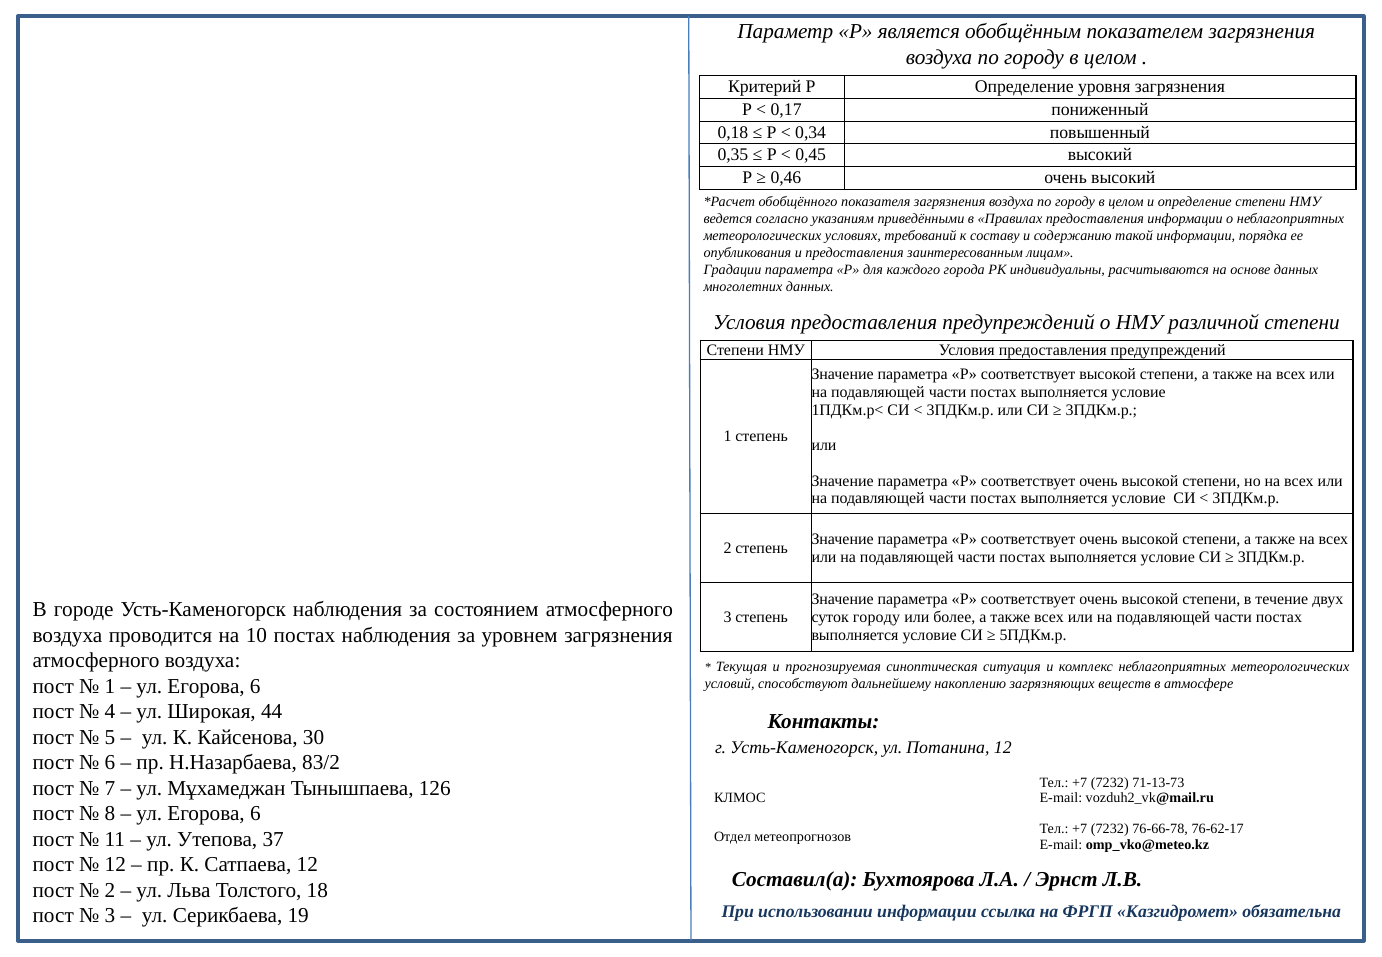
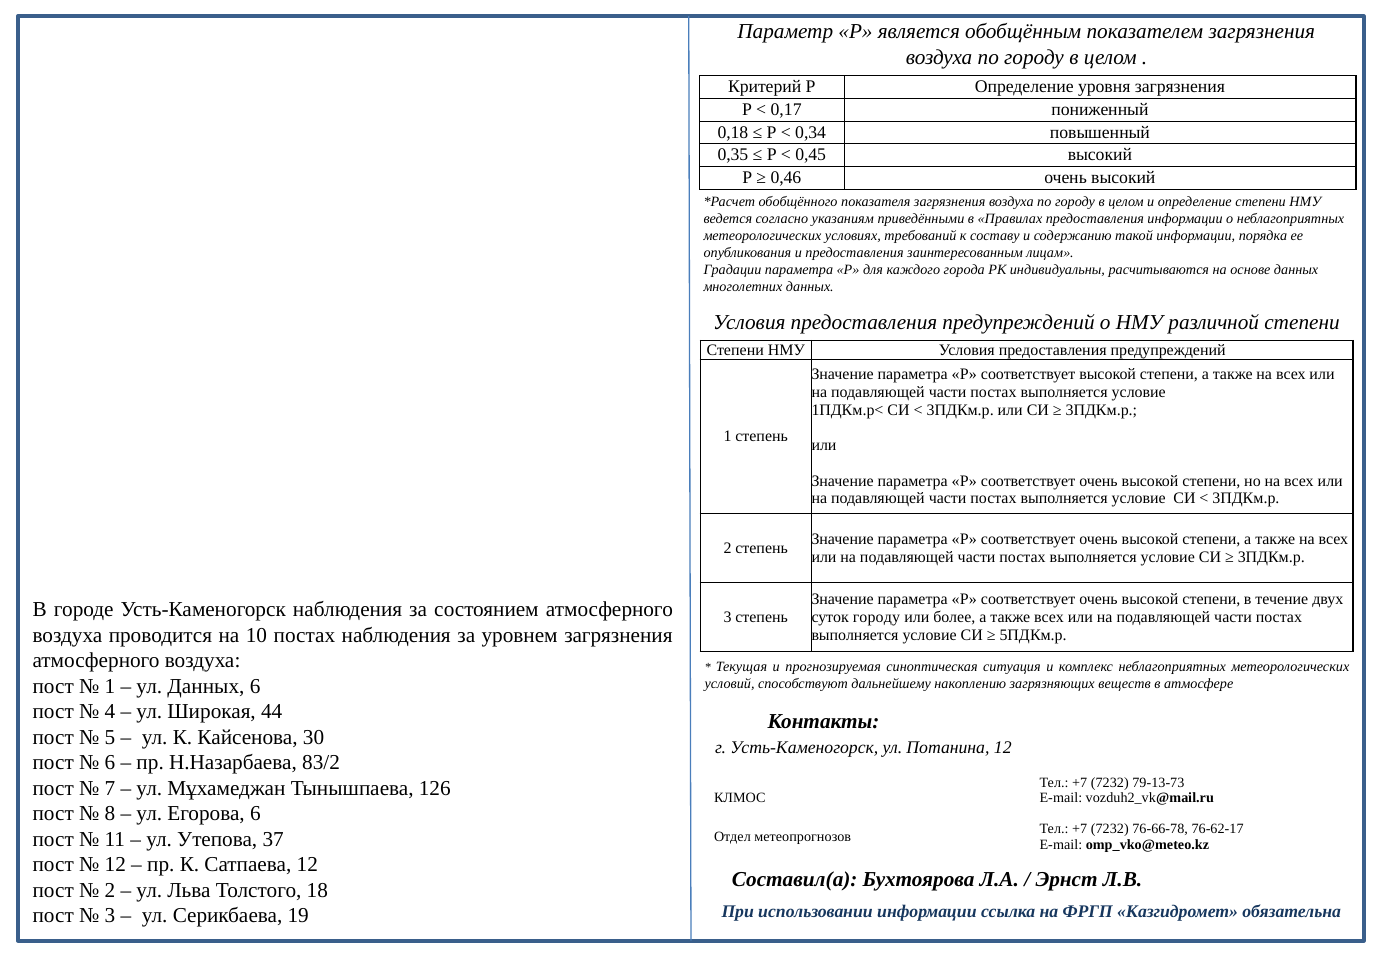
Егорова at (206, 686): Егорова -> Данных
71-13-73: 71-13-73 -> 79-13-73
